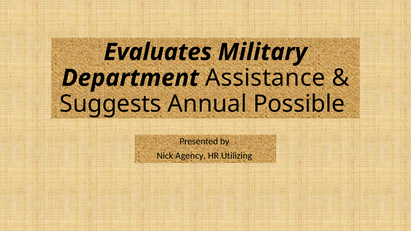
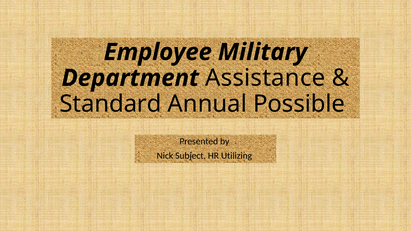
Evaluates: Evaluates -> Employee
Suggests: Suggests -> Standard
Agency: Agency -> Subject
